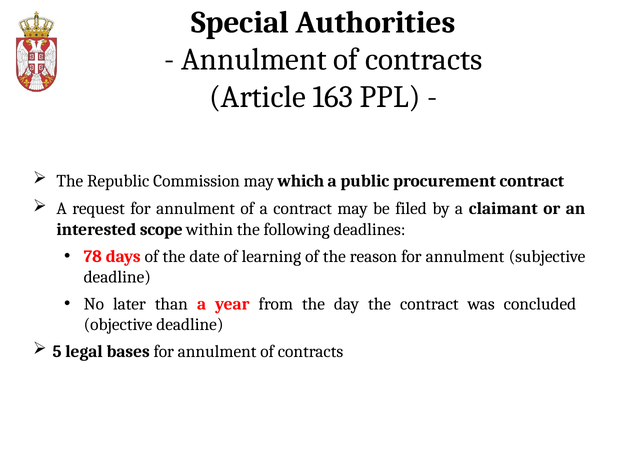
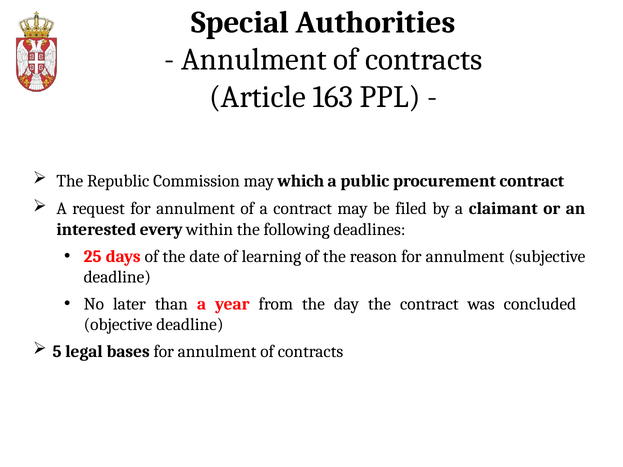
scope: scope -> every
78: 78 -> 25
